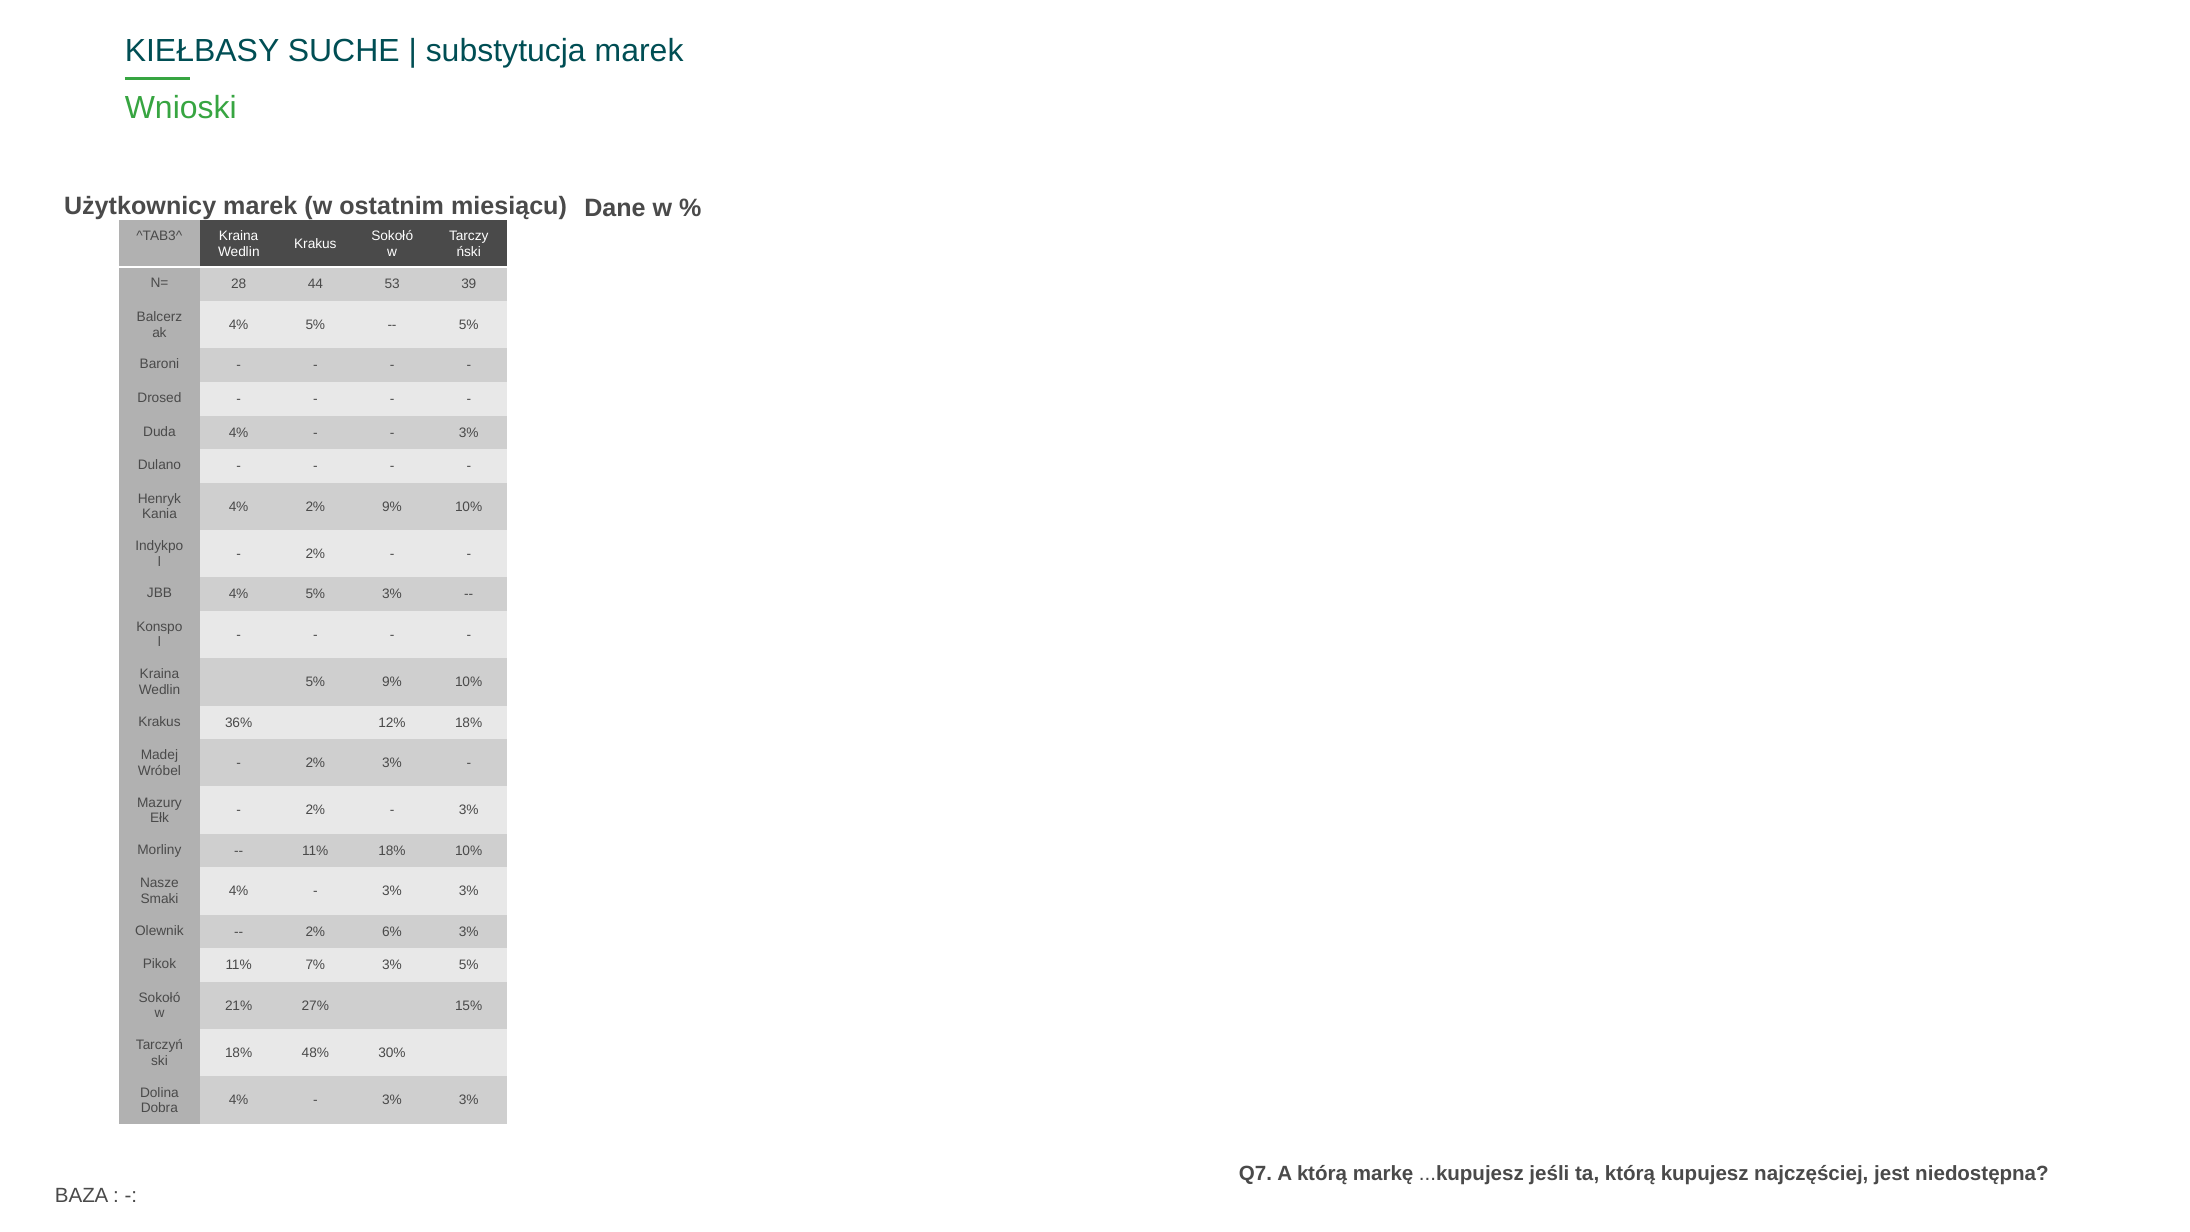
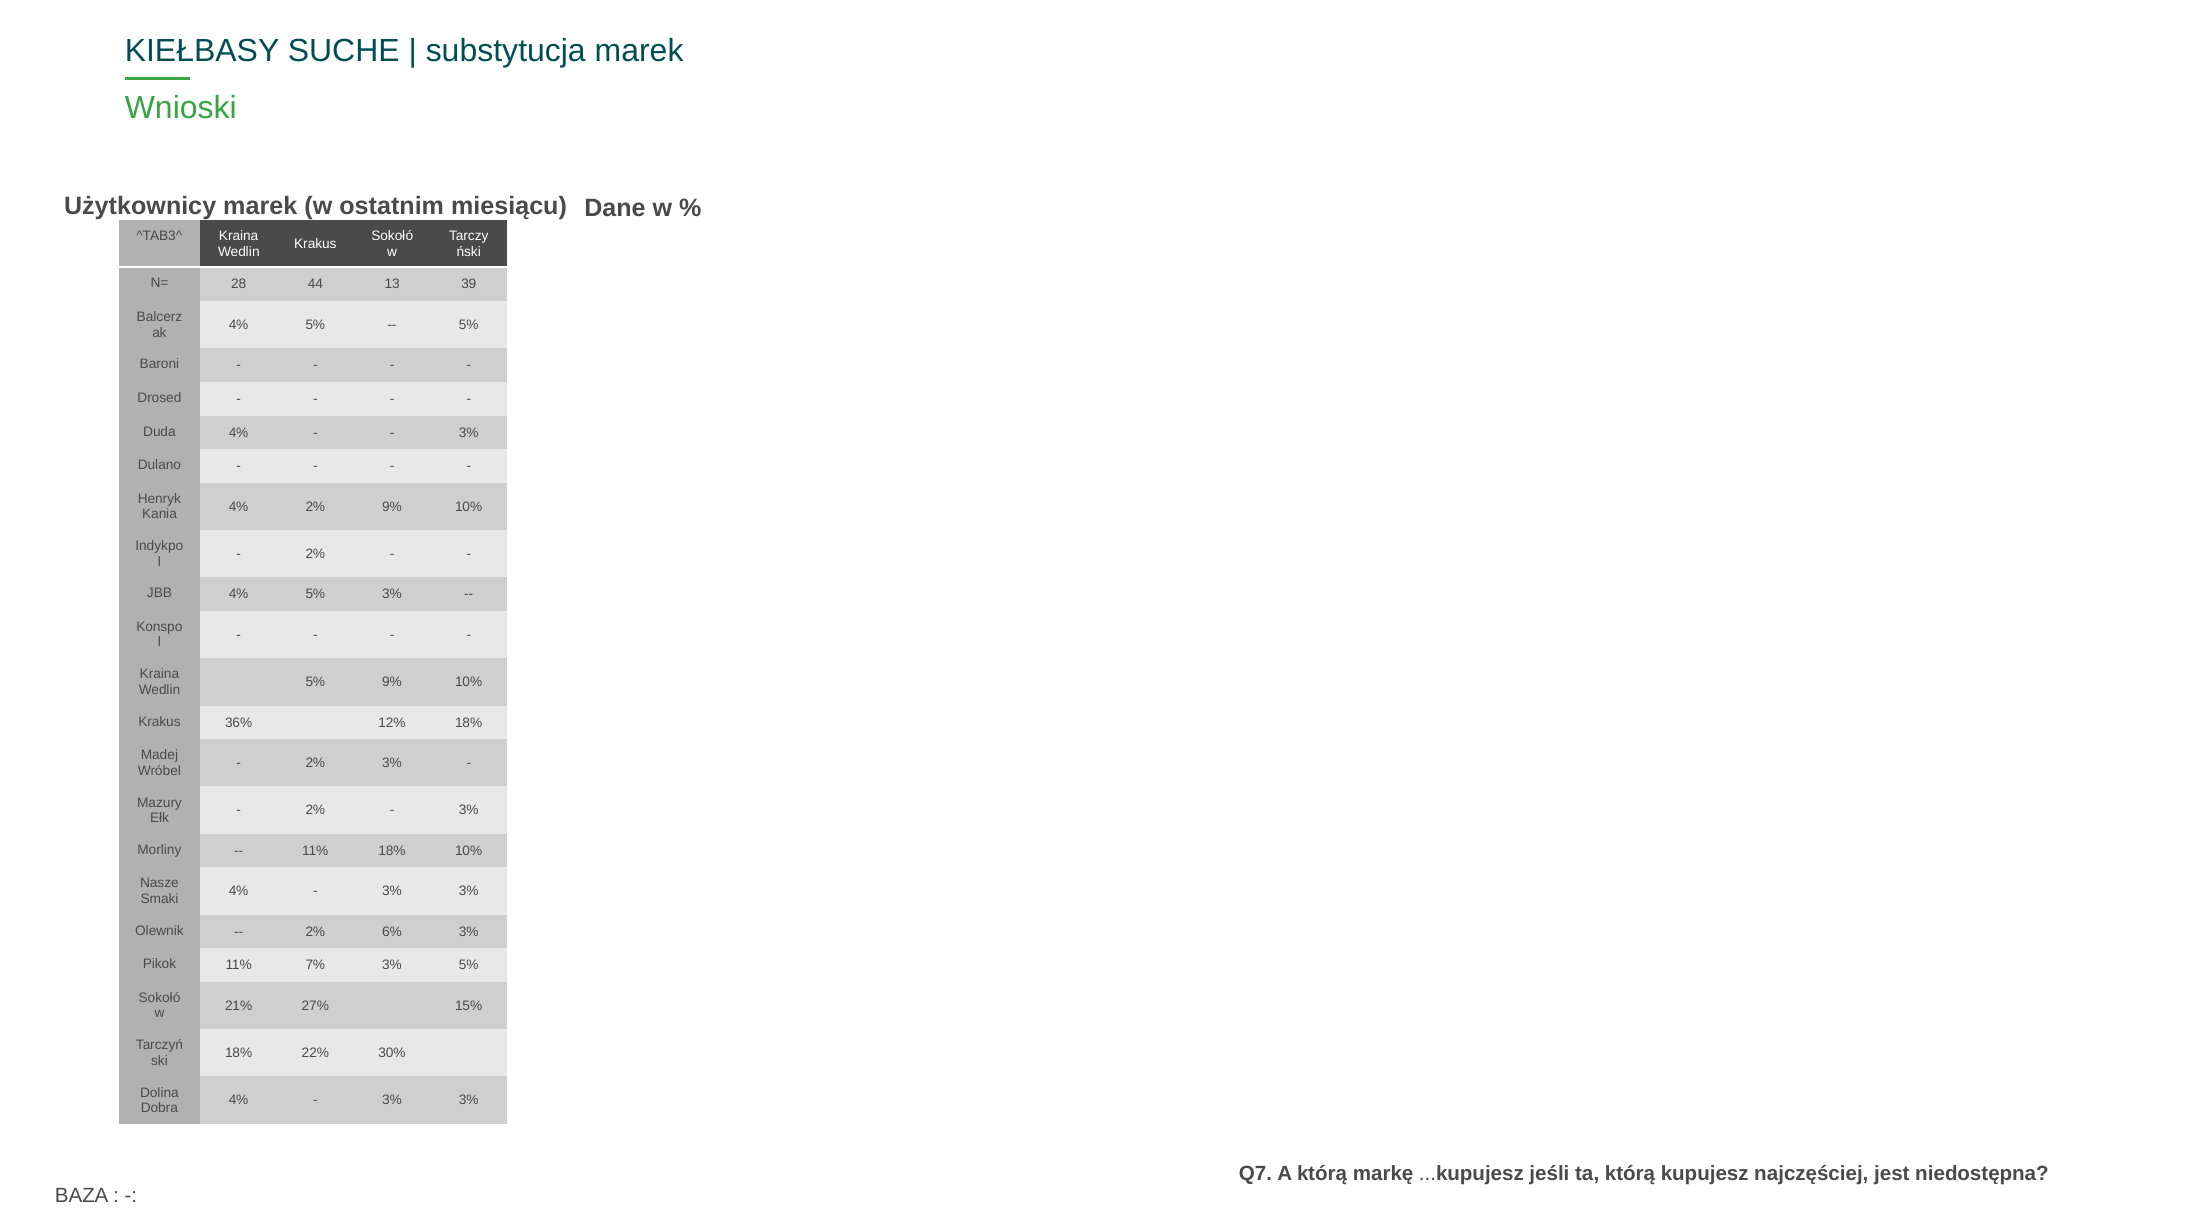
53: 53 -> 13
48%: 48% -> 22%
